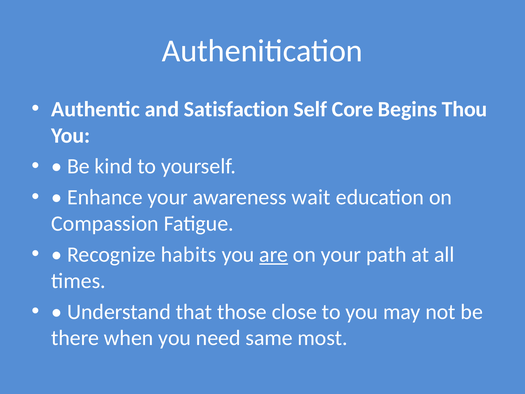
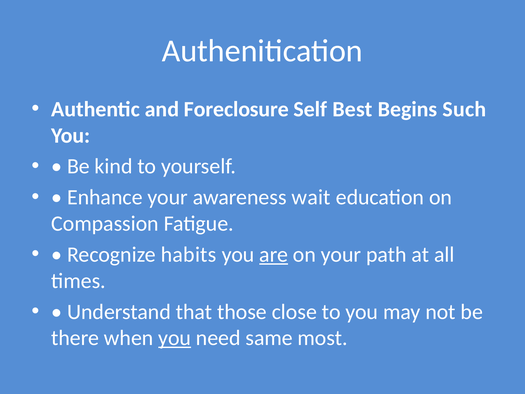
Satisfaction: Satisfaction -> Foreclosure
Core: Core -> Best
Thou: Thou -> Such
you at (175, 338) underline: none -> present
